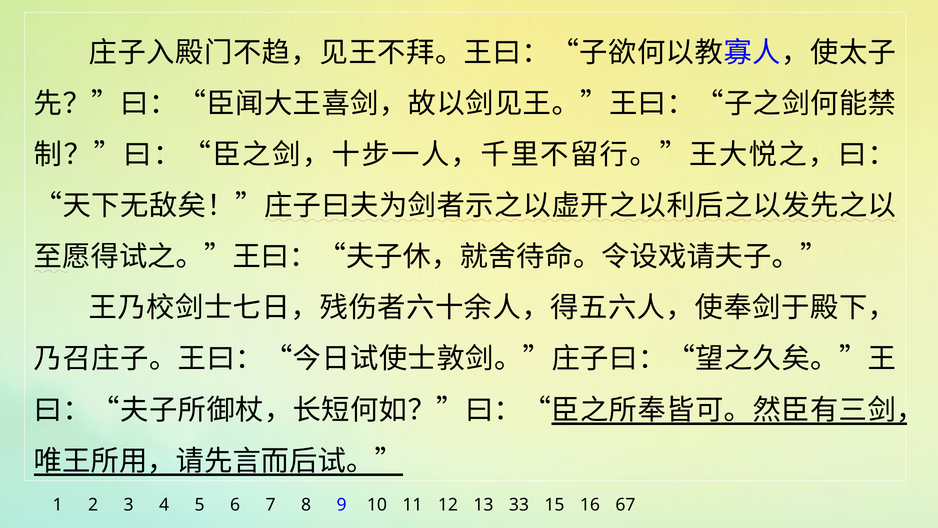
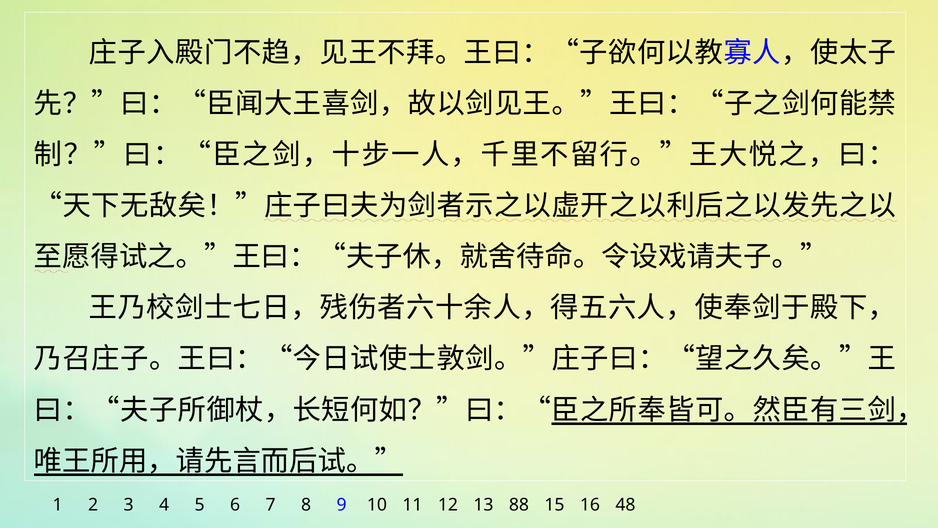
33: 33 -> 88
67: 67 -> 48
